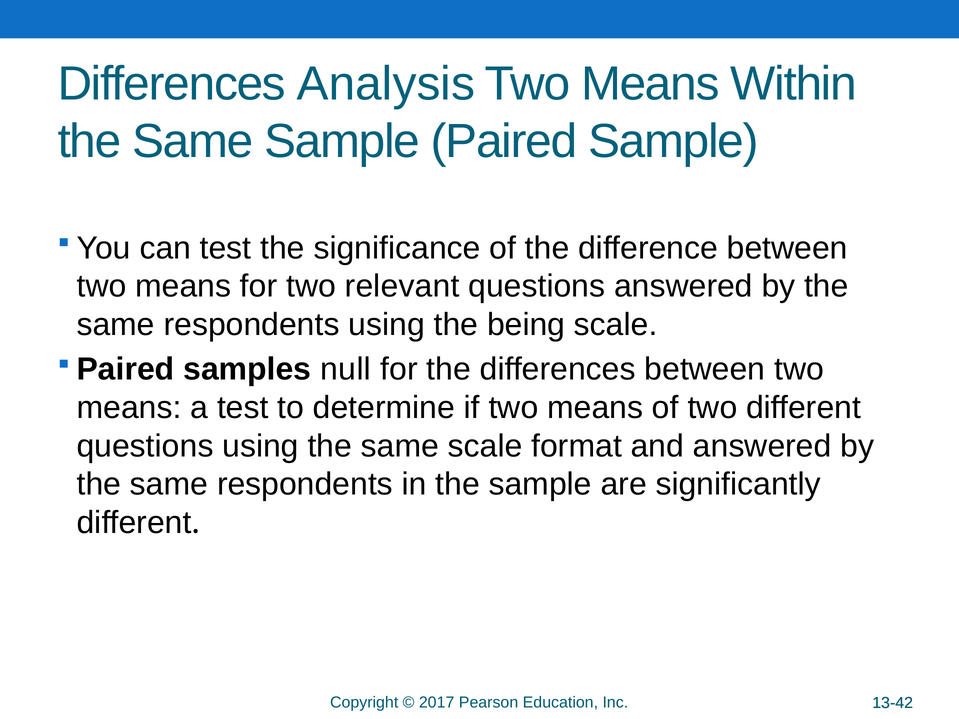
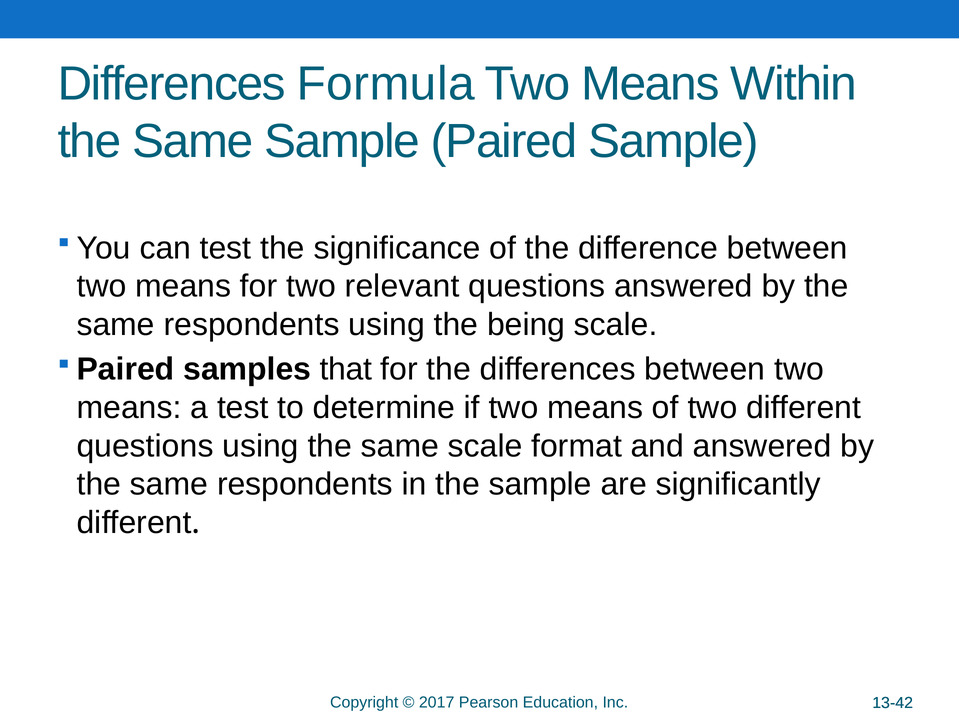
Analysis: Analysis -> Formula
null: null -> that
